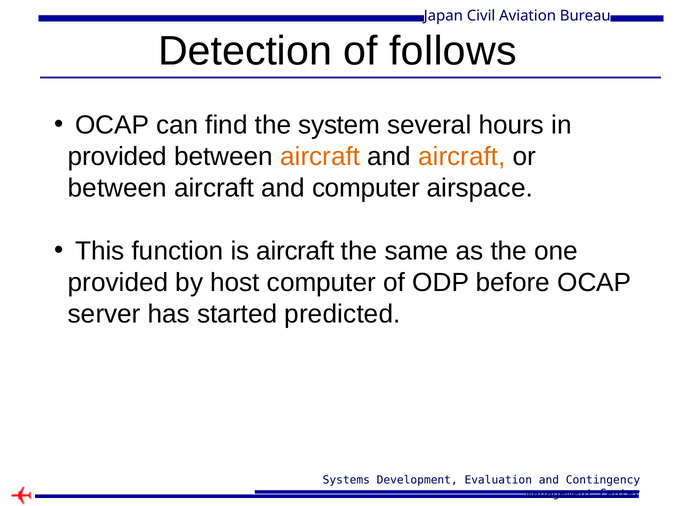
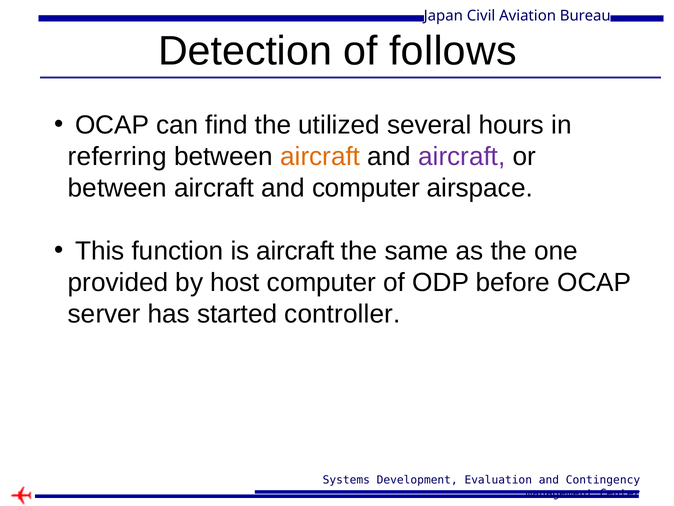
system: system -> utilized
provided at (117, 157): provided -> referring
aircraft at (462, 157) colour: orange -> purple
predicted: predicted -> controller
